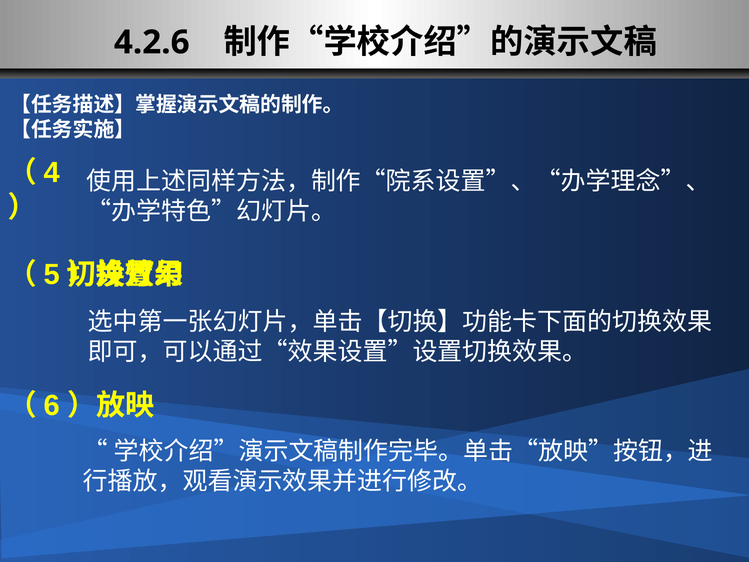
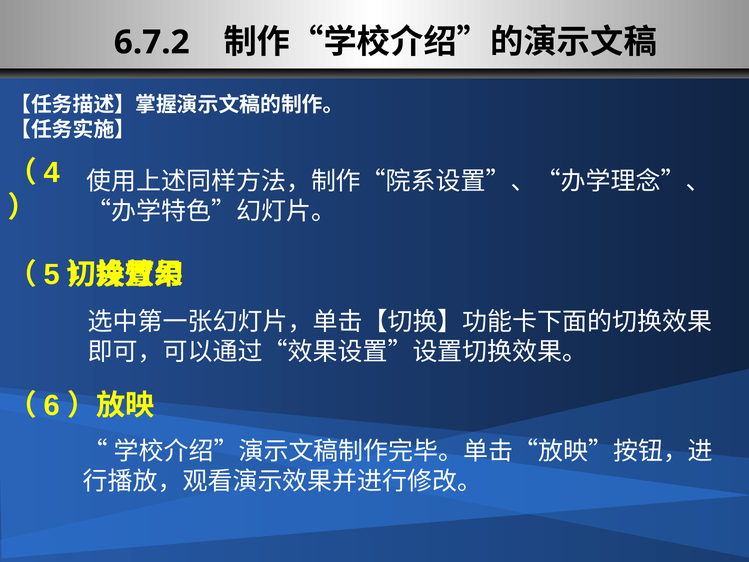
4.2.6: 4.2.6 -> 6.7.2
